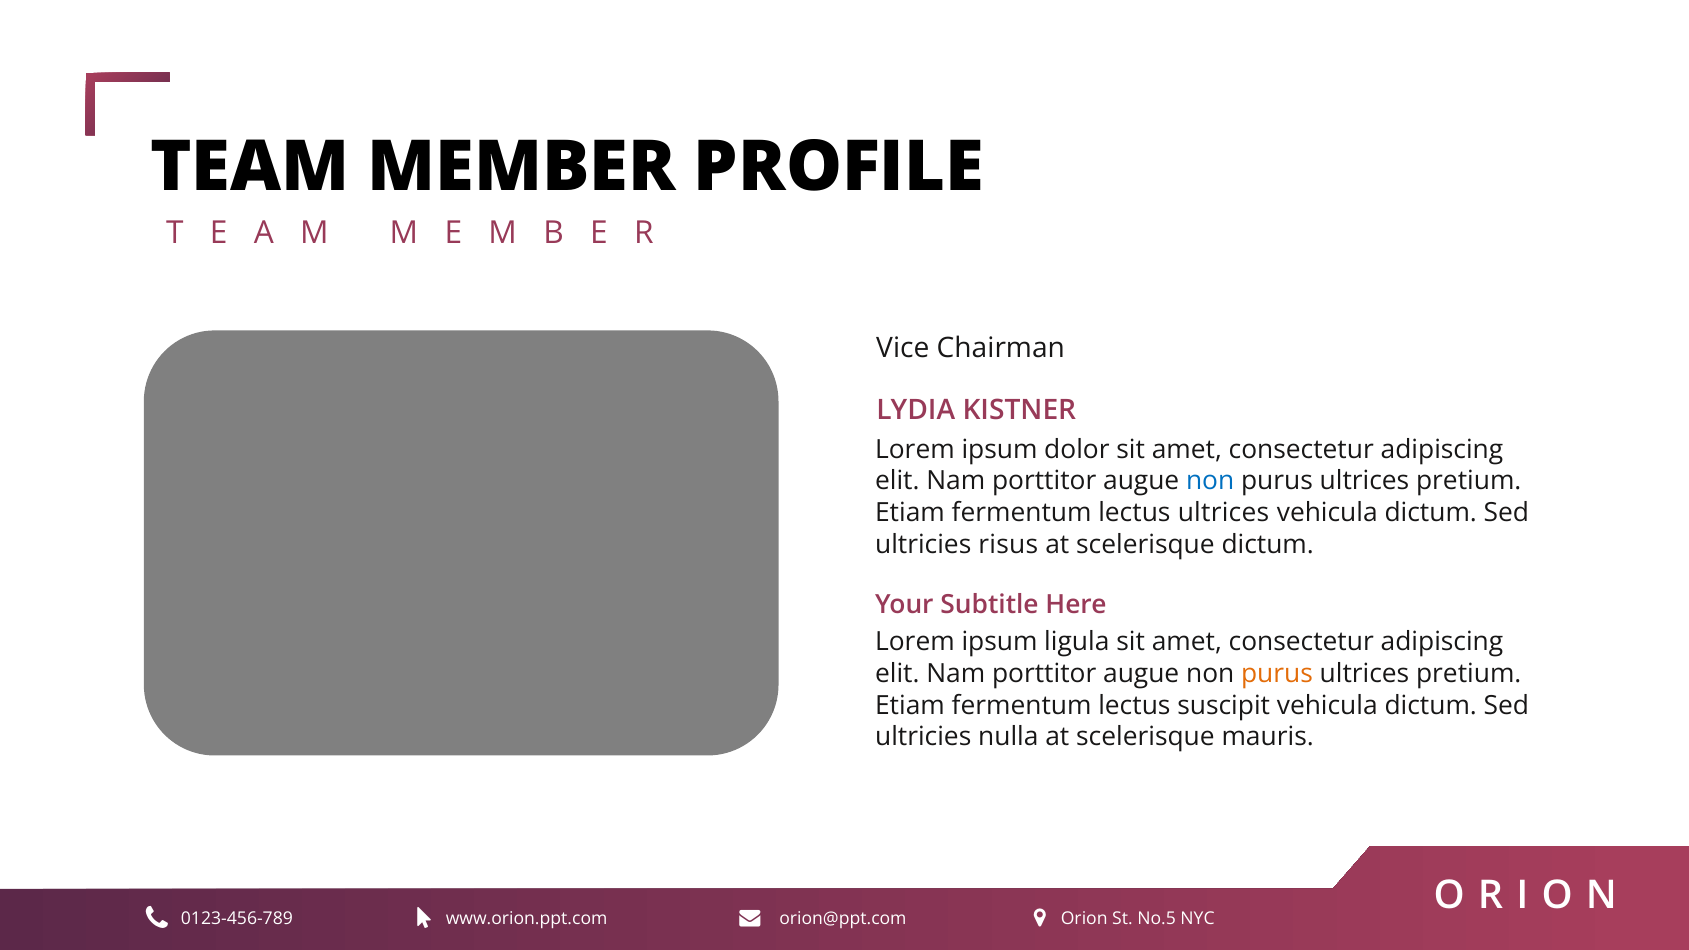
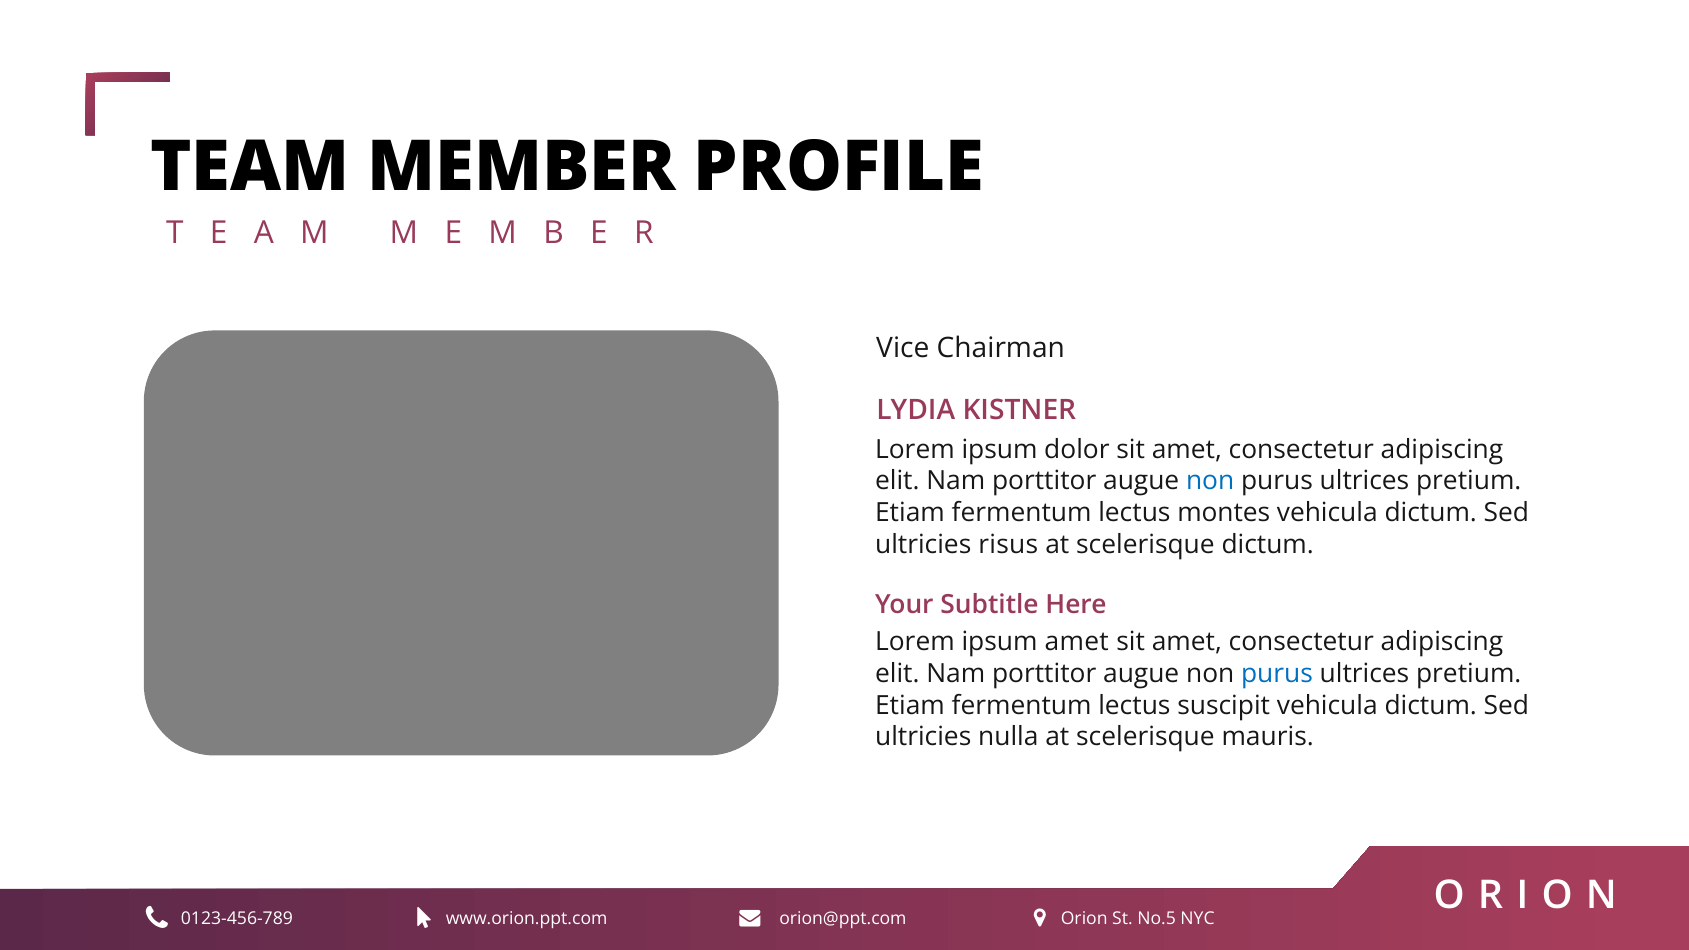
lectus ultrices: ultrices -> montes
ipsum ligula: ligula -> amet
purus at (1277, 674) colour: orange -> blue
